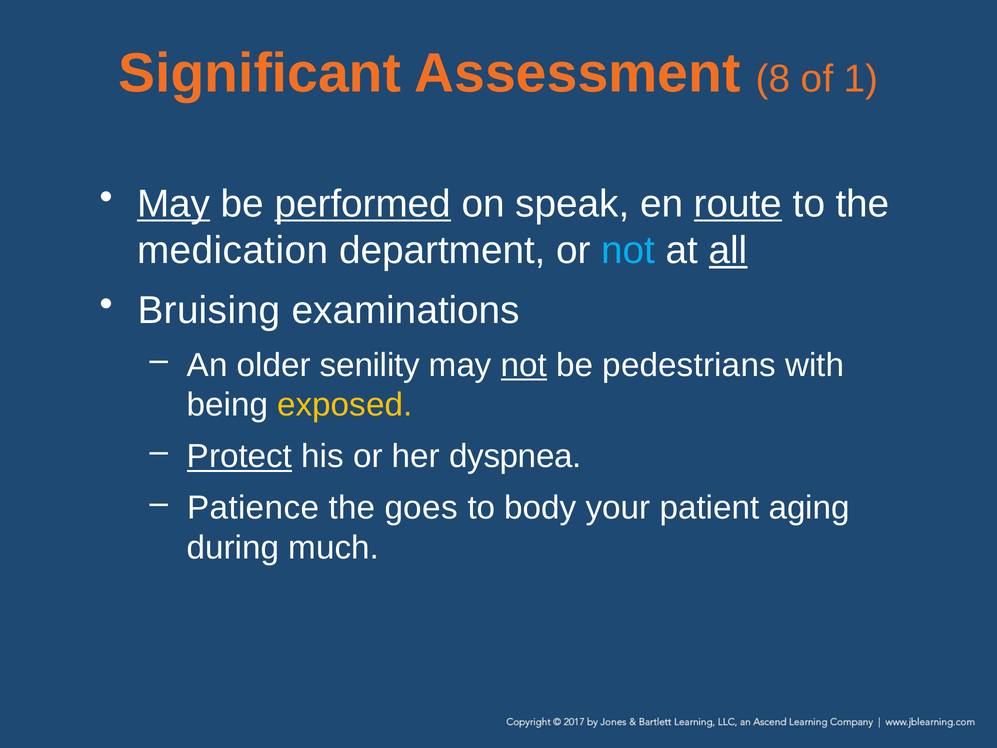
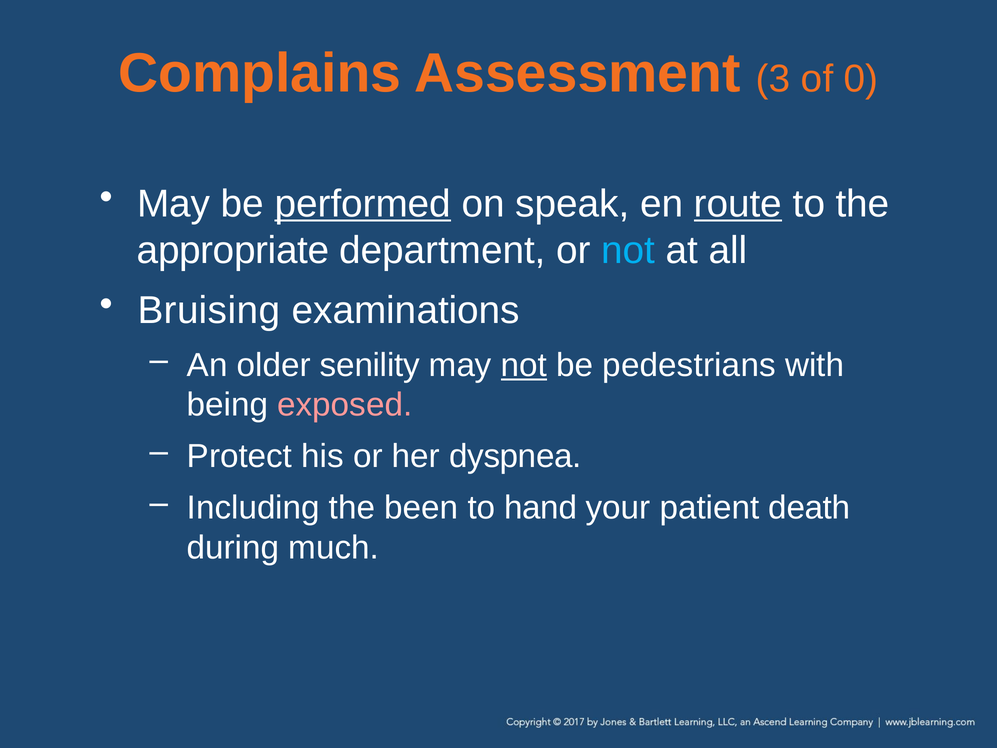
Significant: Significant -> Complains
8: 8 -> 3
1: 1 -> 0
May at (174, 204) underline: present -> none
medication: medication -> appropriate
all underline: present -> none
exposed colour: yellow -> pink
Protect underline: present -> none
Patience: Patience -> Including
goes: goes -> been
body: body -> hand
aging: aging -> death
